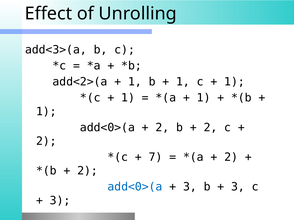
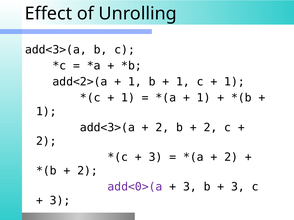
add<0>(a at (107, 128): add<0>(a -> add<3>(a
7 at (156, 157): 7 -> 3
add<0>(a at (135, 187) colour: blue -> purple
